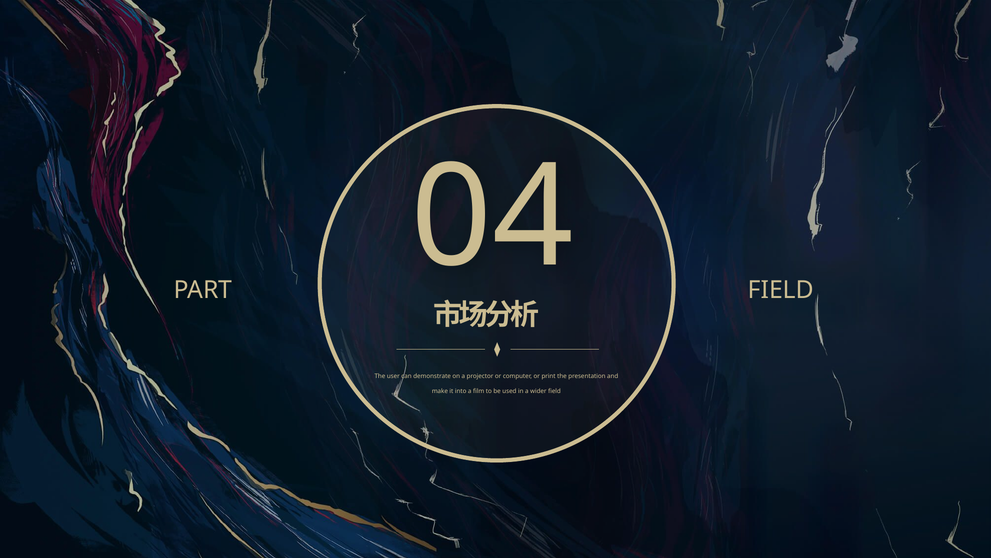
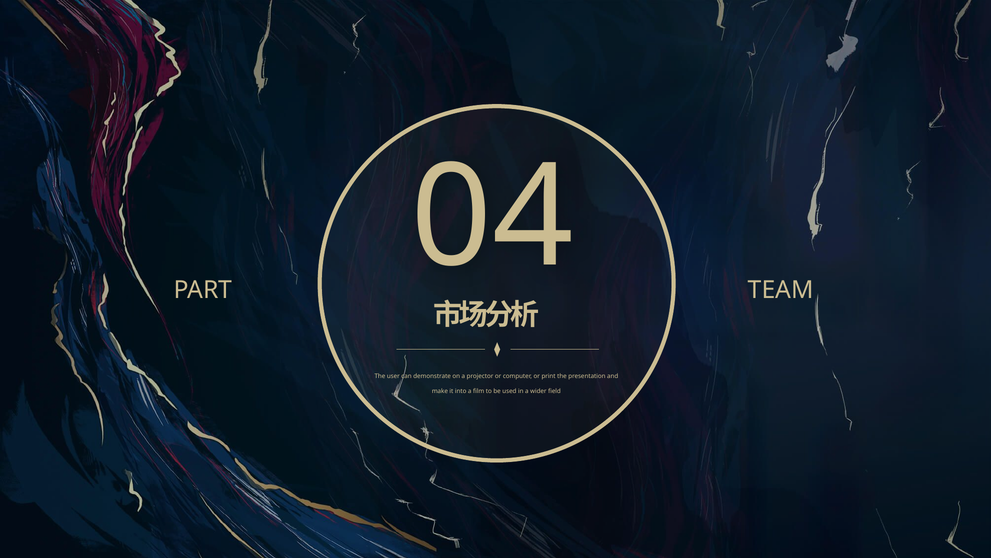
PART FIELD: FIELD -> TEAM
